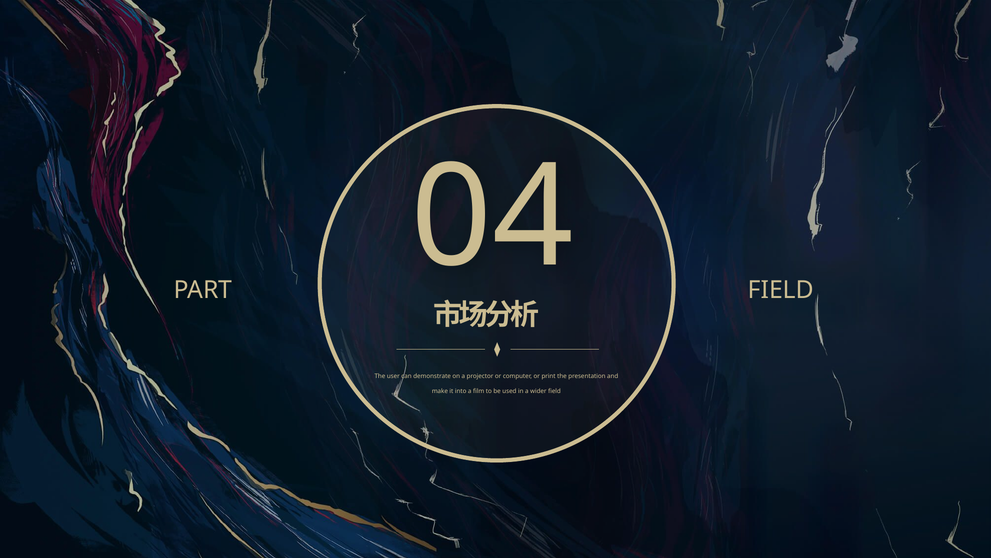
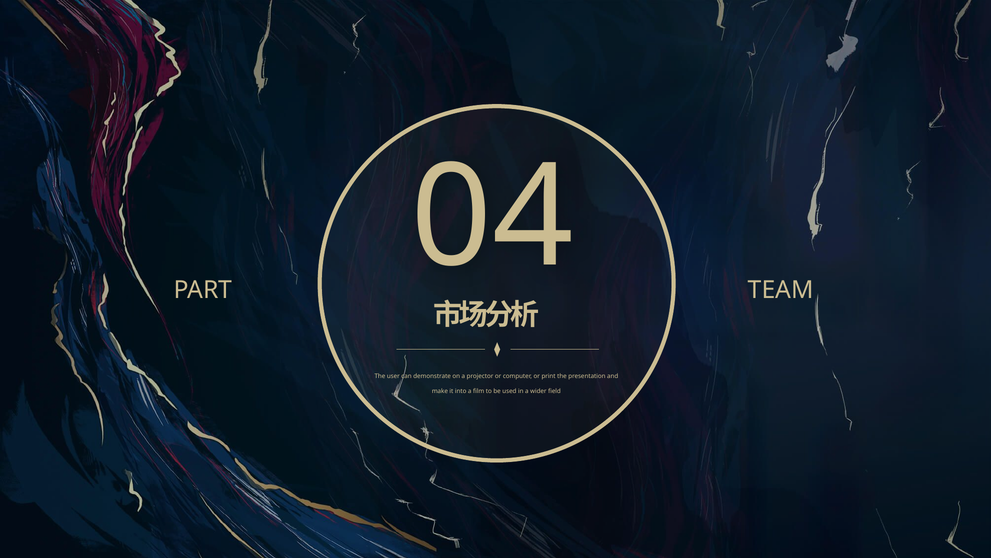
PART FIELD: FIELD -> TEAM
